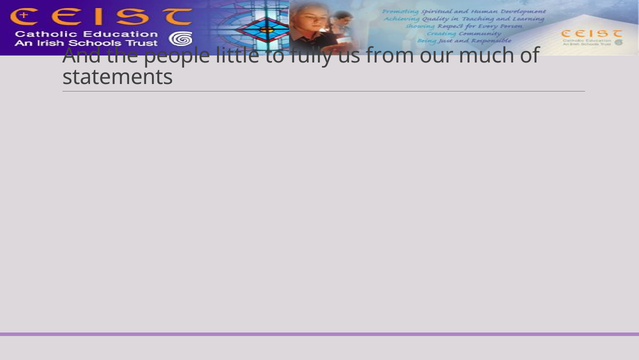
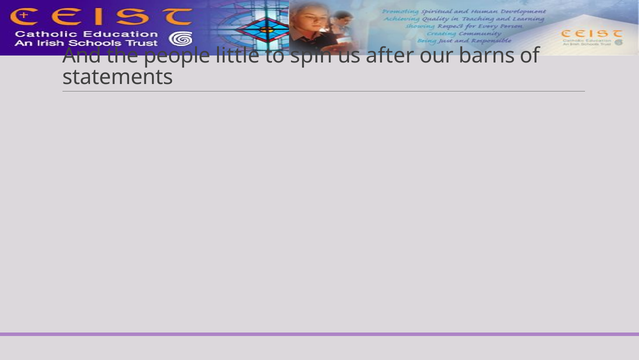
fully: fully -> spin
from: from -> after
much: much -> barns
